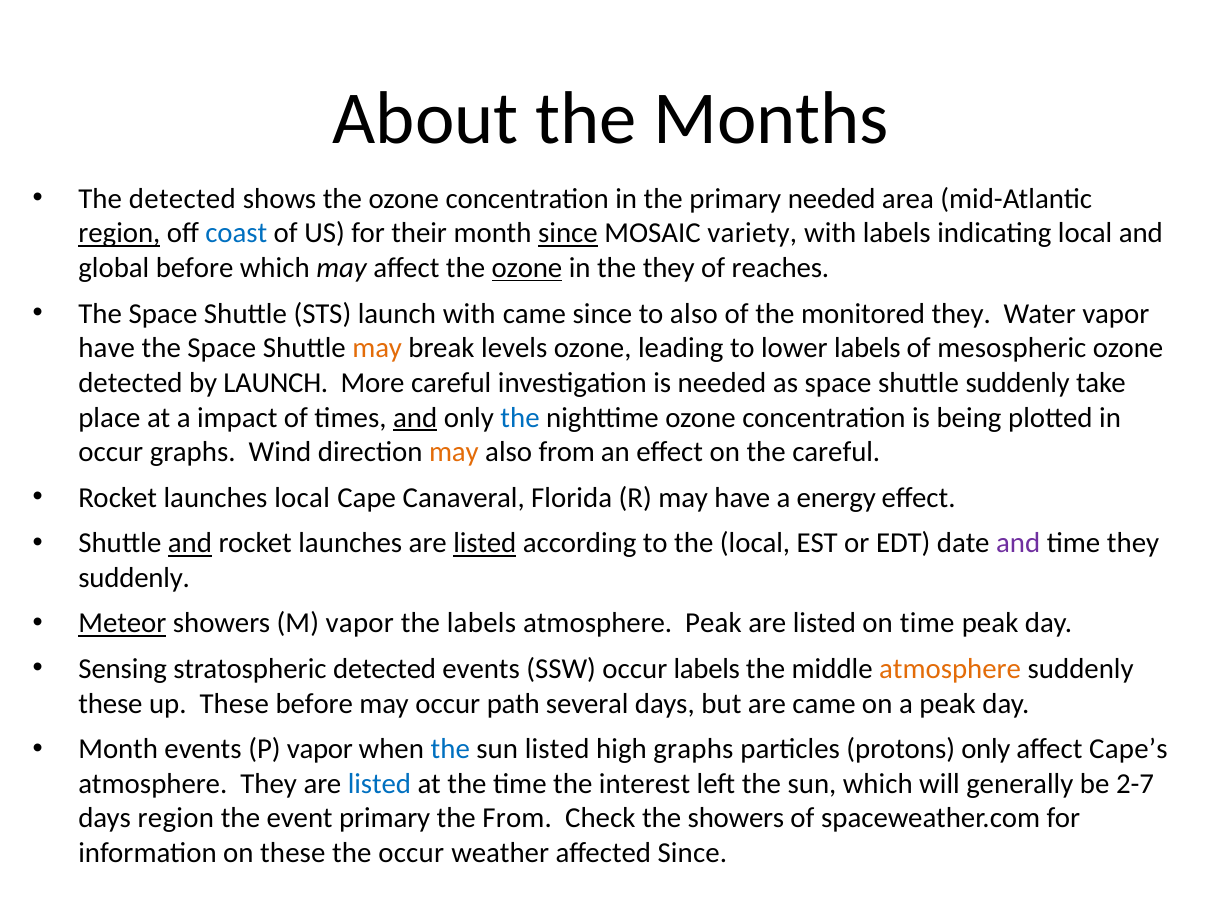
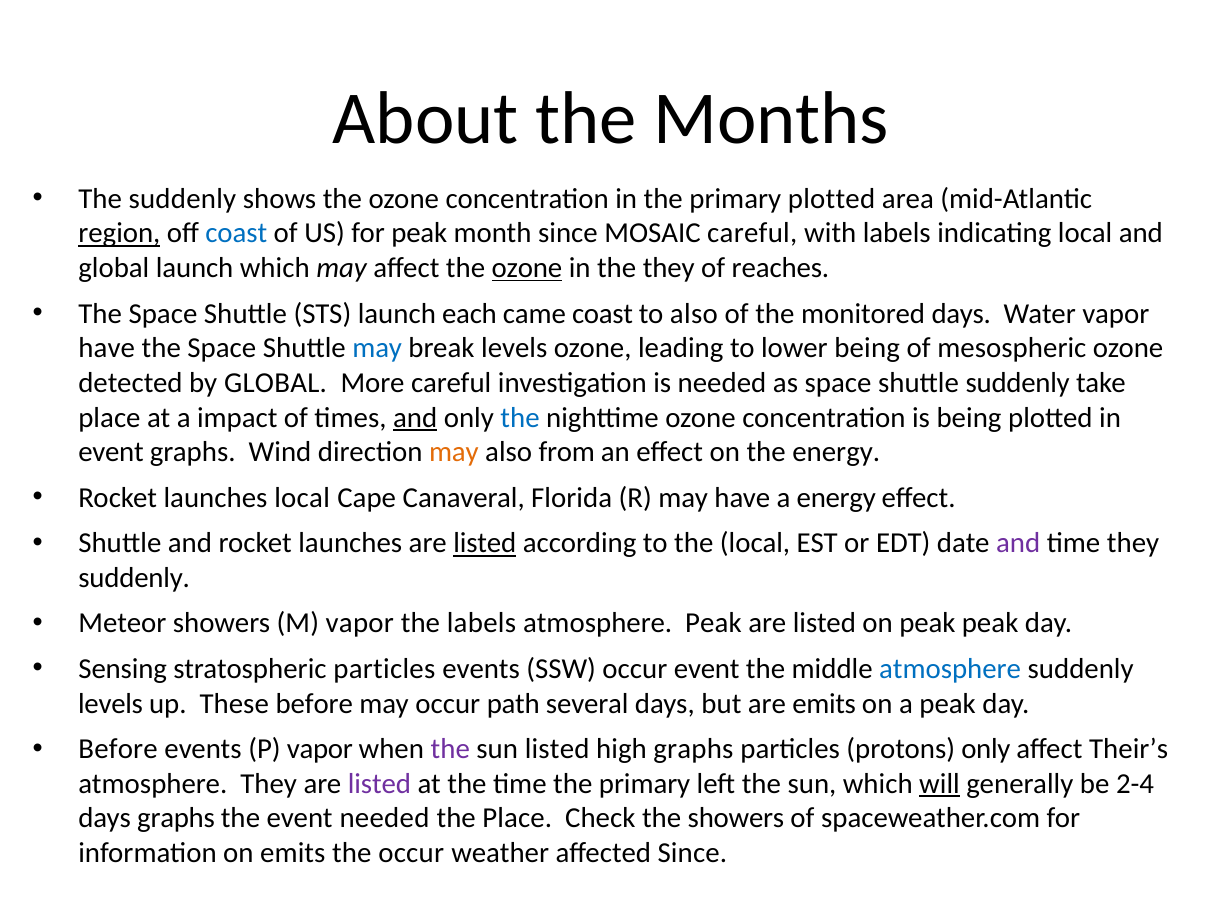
The detected: detected -> suddenly
primary needed: needed -> plotted
for their: their -> peak
since at (568, 233) underline: present -> none
MOSAIC variety: variety -> careful
global before: before -> launch
launch with: with -> each
came since: since -> coast
monitored they: they -> days
may at (377, 348) colour: orange -> blue
lower labels: labels -> being
by LAUNCH: LAUNCH -> GLOBAL
occur at (111, 452): occur -> event
the careful: careful -> energy
and at (190, 543) underline: present -> none
Meteor underline: present -> none
on time: time -> peak
stratospheric detected: detected -> particles
occur labels: labels -> event
atmosphere at (950, 669) colour: orange -> blue
these at (110, 703): these -> levels
are came: came -> emits
Month at (118, 749): Month -> Before
the at (450, 749) colour: blue -> purple
Cape’s: Cape’s -> Their’s
listed at (379, 783) colour: blue -> purple
time the interest: interest -> primary
will underline: none -> present
2-7: 2-7 -> 2-4
days region: region -> graphs
event primary: primary -> needed
the From: From -> Place
on these: these -> emits
